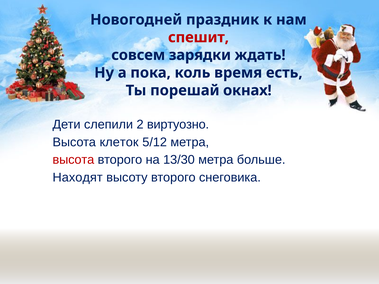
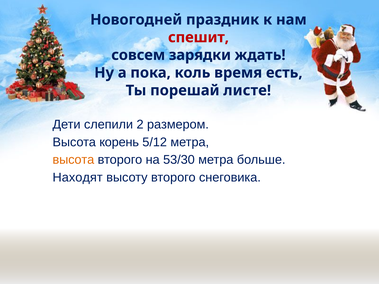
окнах: окнах -> листе
виртуозно: виртуозно -> размером
клеток: клеток -> корень
высота at (73, 160) colour: red -> orange
13/30: 13/30 -> 53/30
